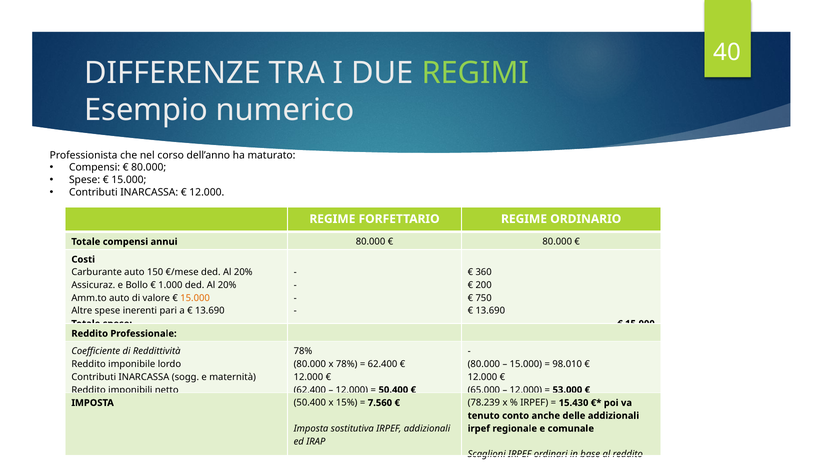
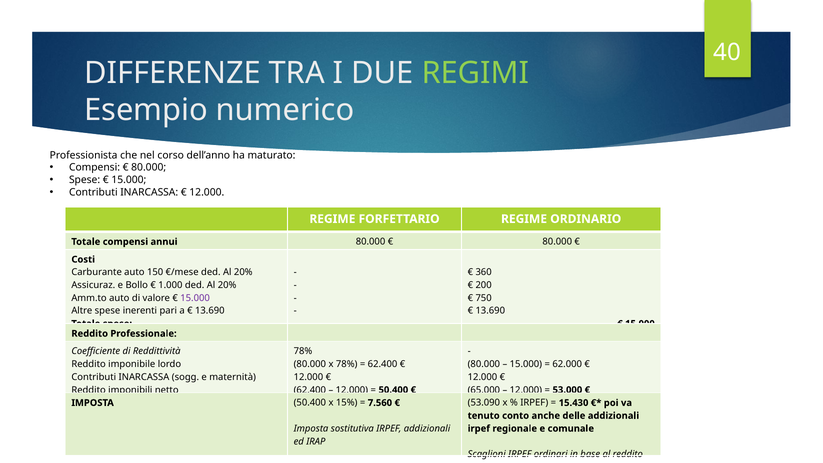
15.000 at (195, 298) colour: orange -> purple
98.010: 98.010 -> 62.000
78.239: 78.239 -> 53.090
